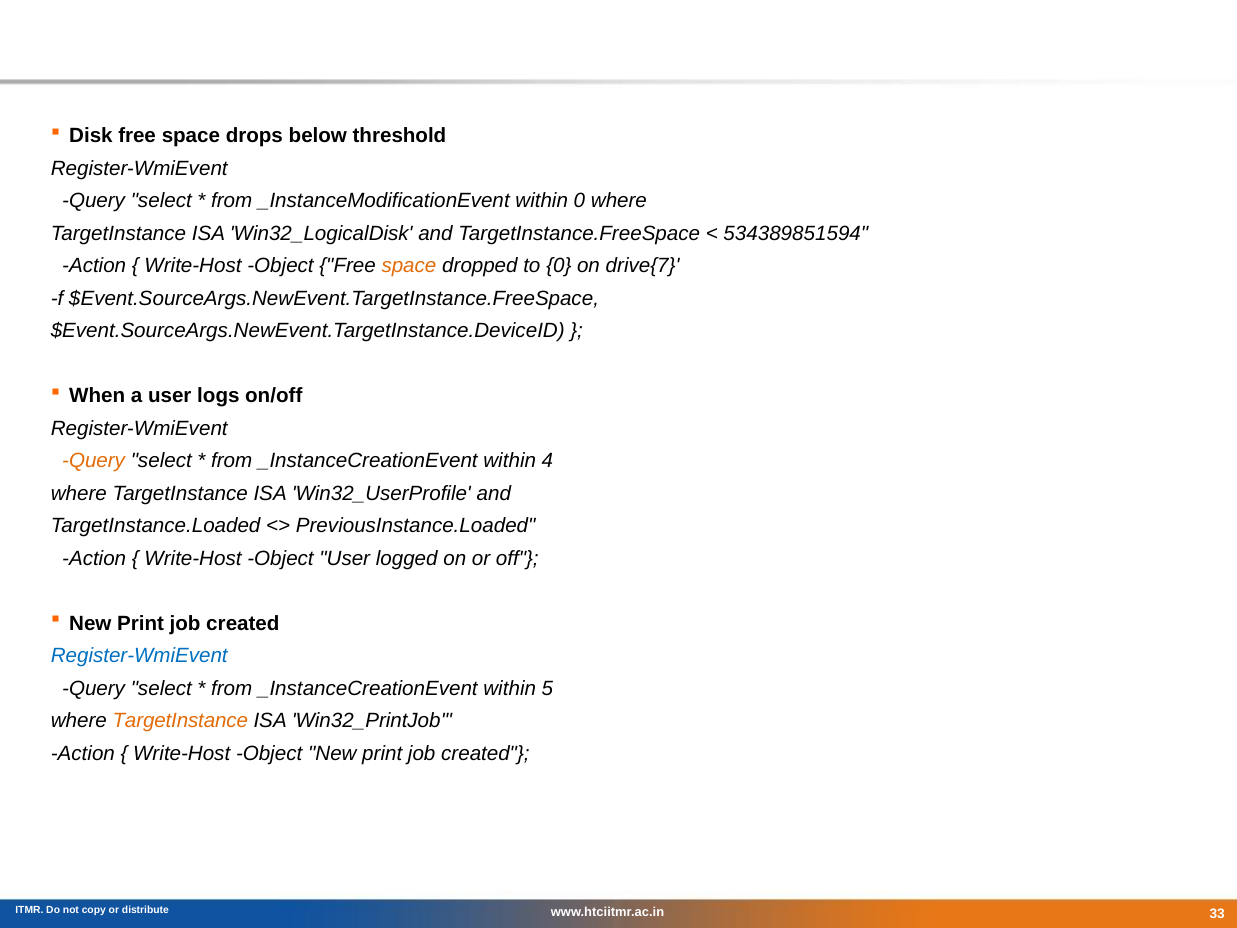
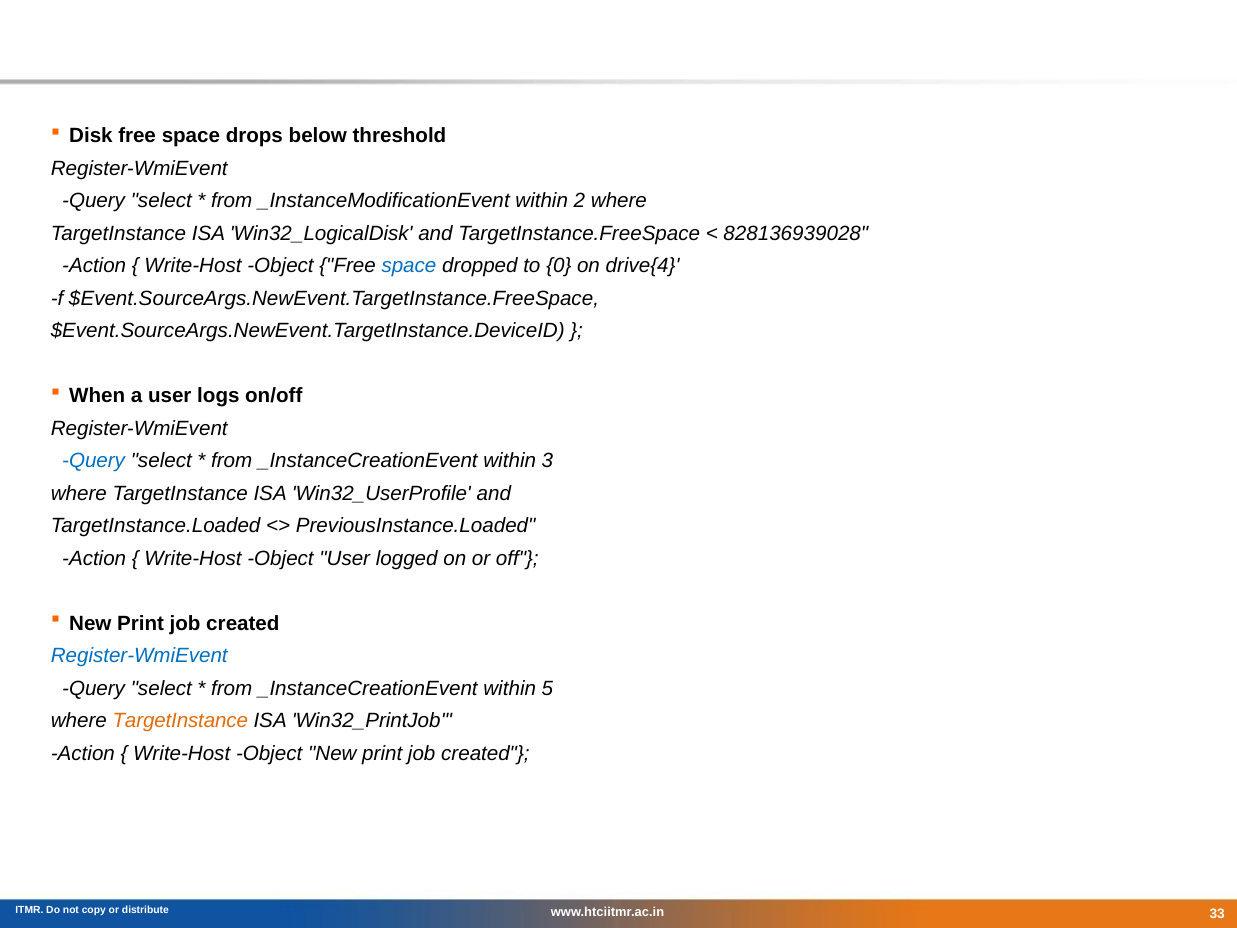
within 0: 0 -> 2
534389851594: 534389851594 -> 828136939028
space at (409, 266) colour: orange -> blue
drive{7: drive{7 -> drive{4
Query at (94, 461) colour: orange -> blue
4: 4 -> 3
